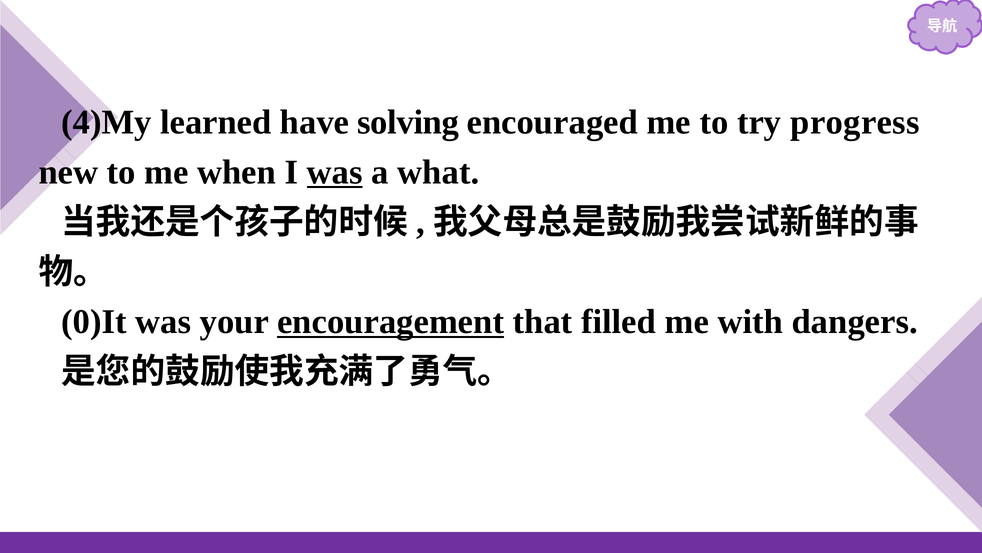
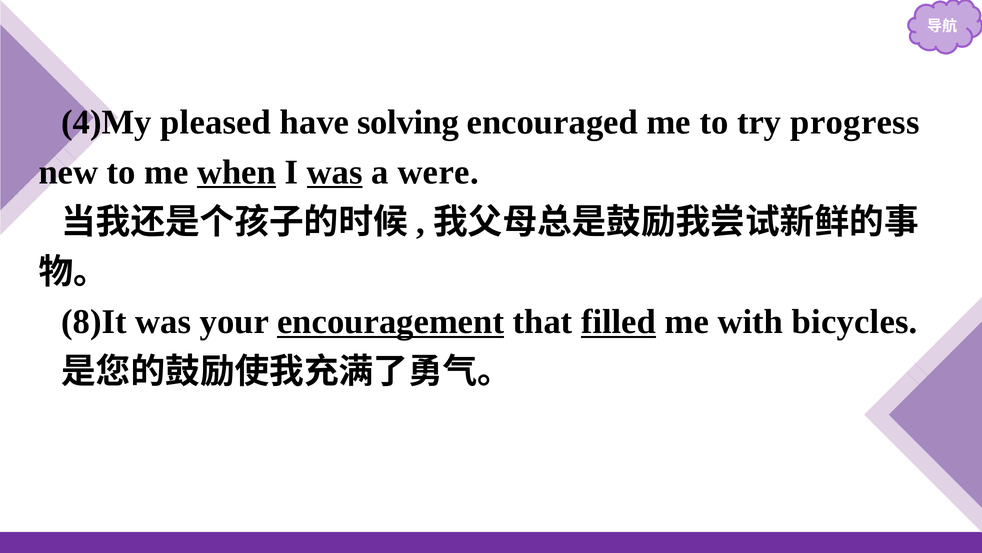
learned: learned -> pleased
when underline: none -> present
what: what -> were
0)It: 0)It -> 8)It
filled underline: none -> present
dangers: dangers -> bicycles
